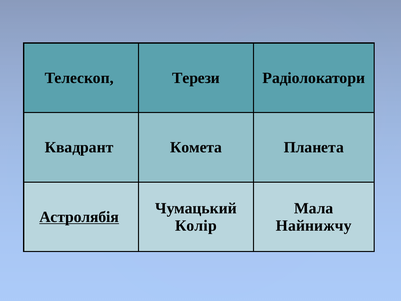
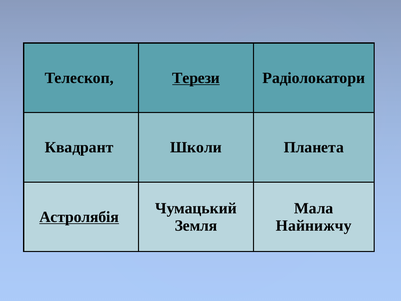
Терези underline: none -> present
Комета: Комета -> Школи
Колір: Колір -> Земля
